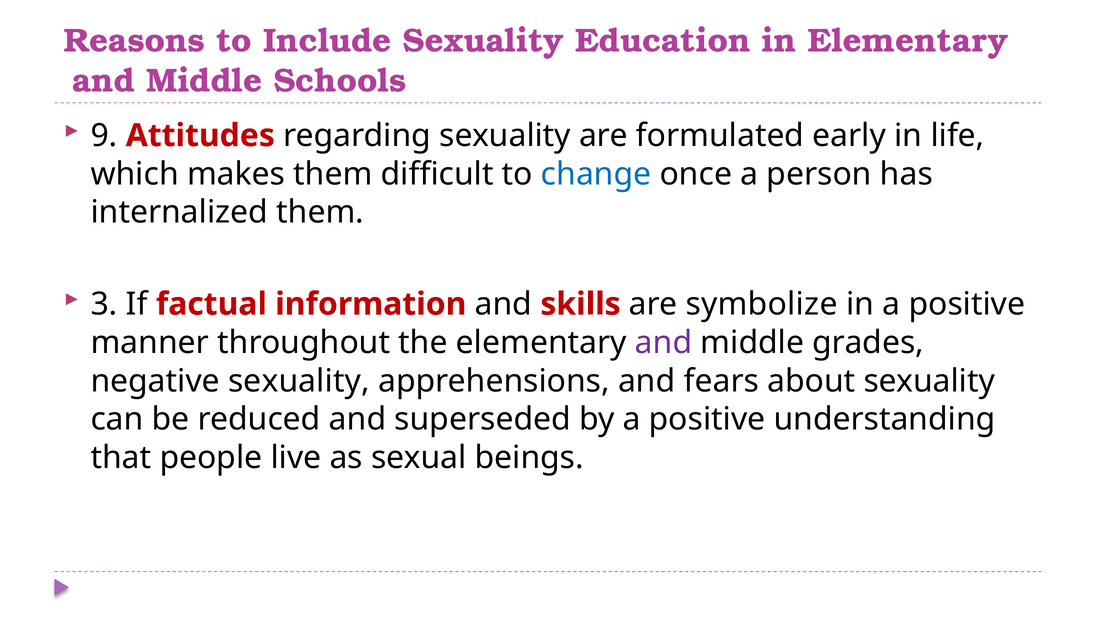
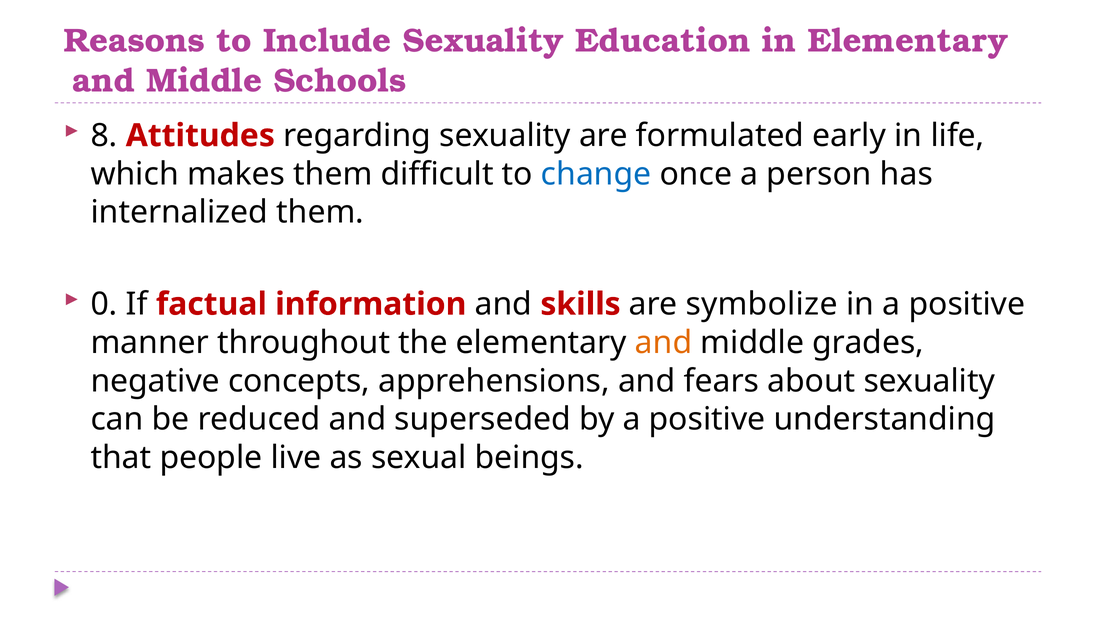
9: 9 -> 8
3: 3 -> 0
and at (664, 342) colour: purple -> orange
negative sexuality: sexuality -> concepts
